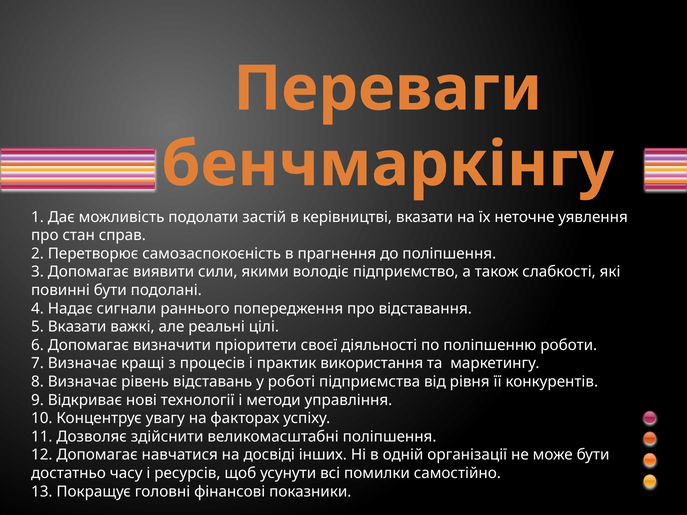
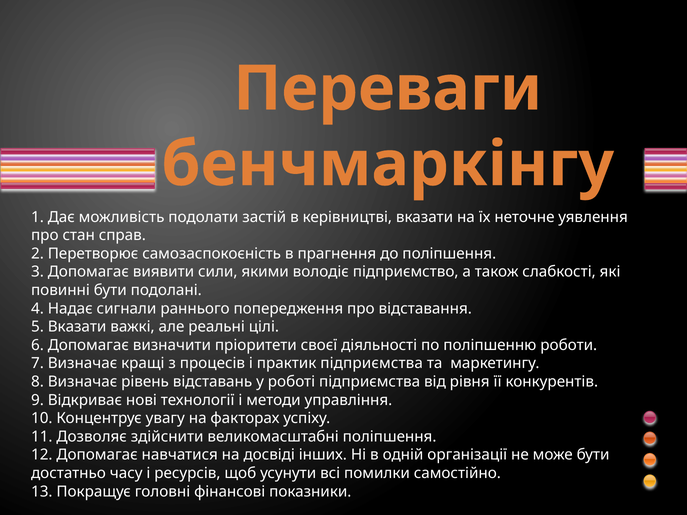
практик використання: використання -> підприємства
